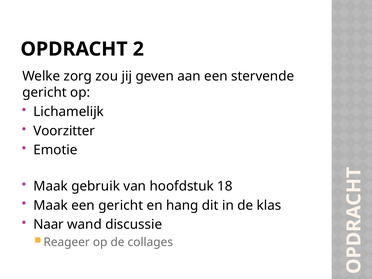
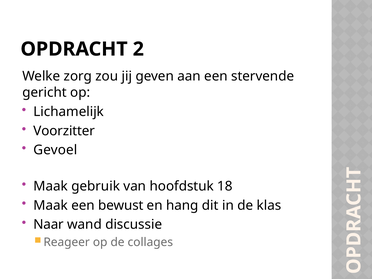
Emotie: Emotie -> Gevoel
een gericht: gericht -> bewust
